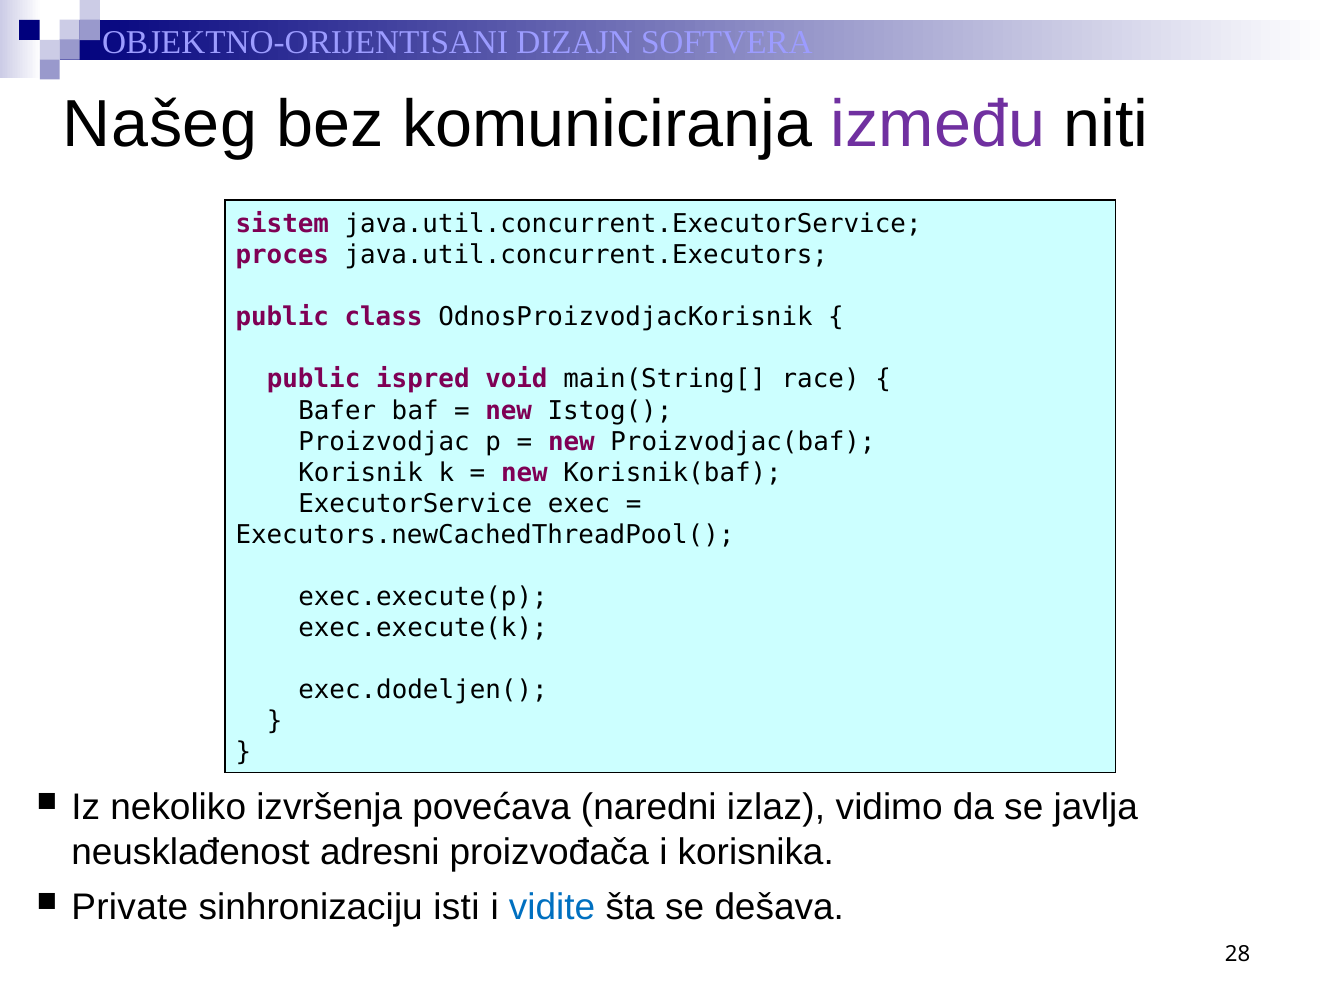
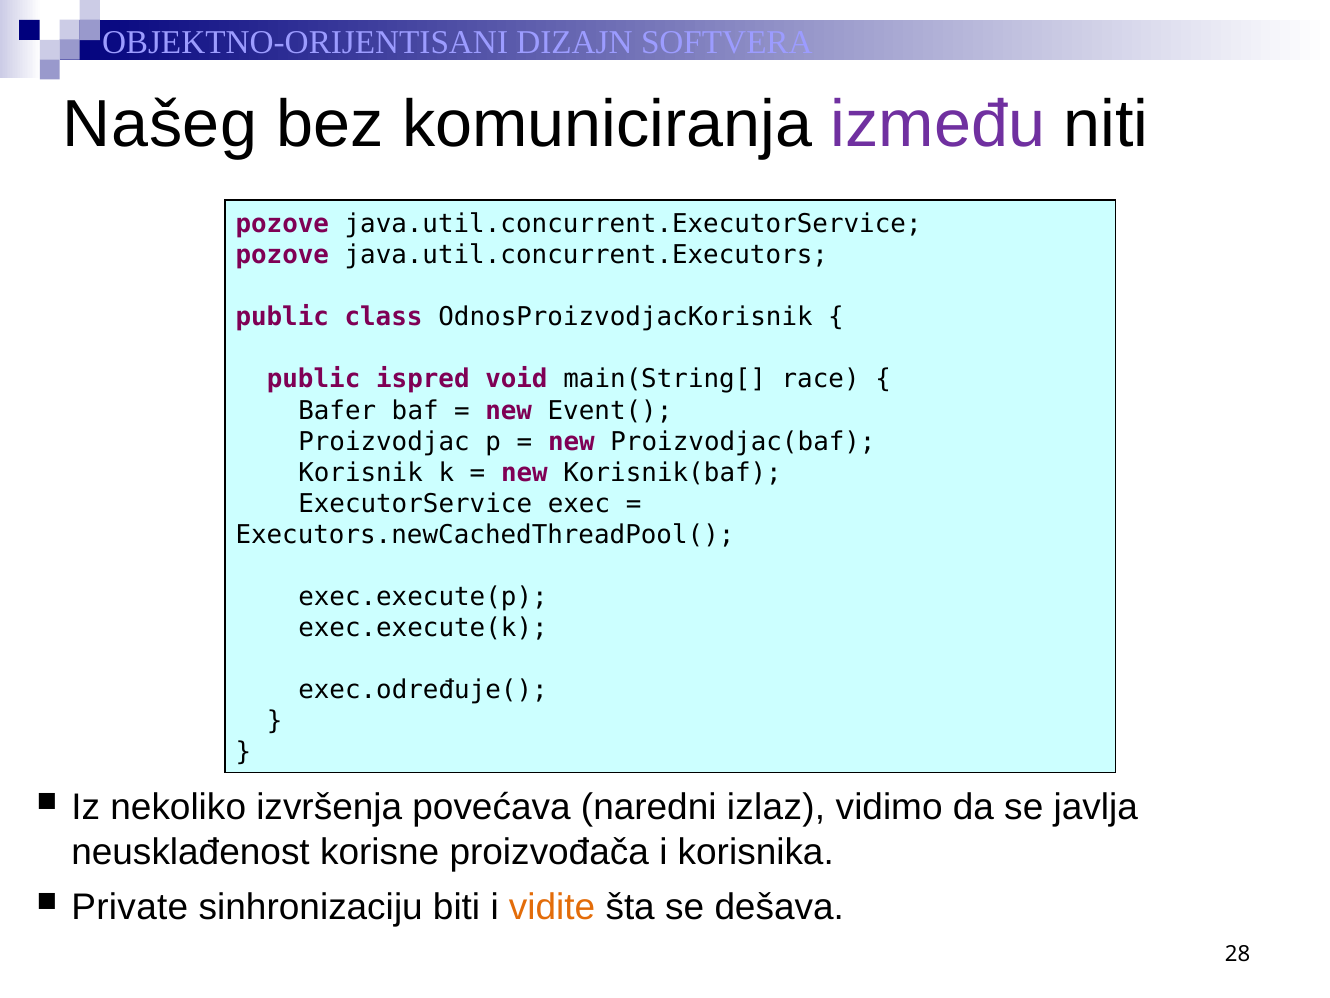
sistem at (282, 224): sistem -> pozove
proces at (282, 255): proces -> pozove
Istog(: Istog( -> Event(
exec.dodeljen(: exec.dodeljen( -> exec.određuje(
adresni: adresni -> korisne
isti: isti -> biti
vidite colour: blue -> orange
